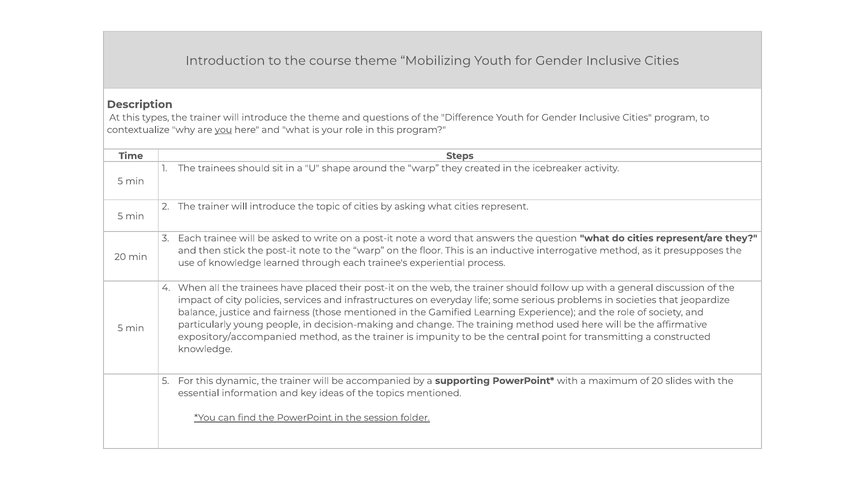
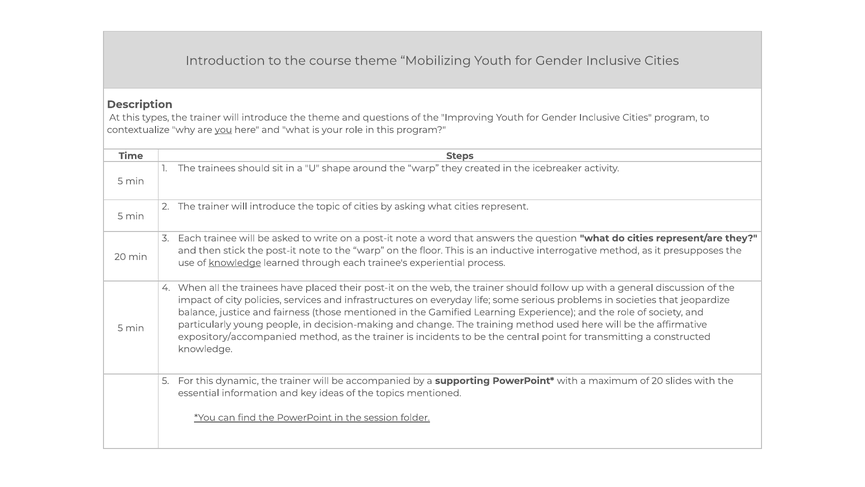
Difference: Difference -> Improving
knowledge at (235, 263) underline: none -> present
impunity: impunity -> incidents
